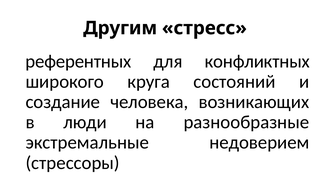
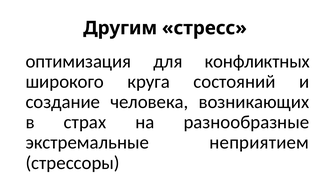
референтных: референтных -> оптимизация
люди: люди -> страх
недоверием: недоверием -> неприятием
